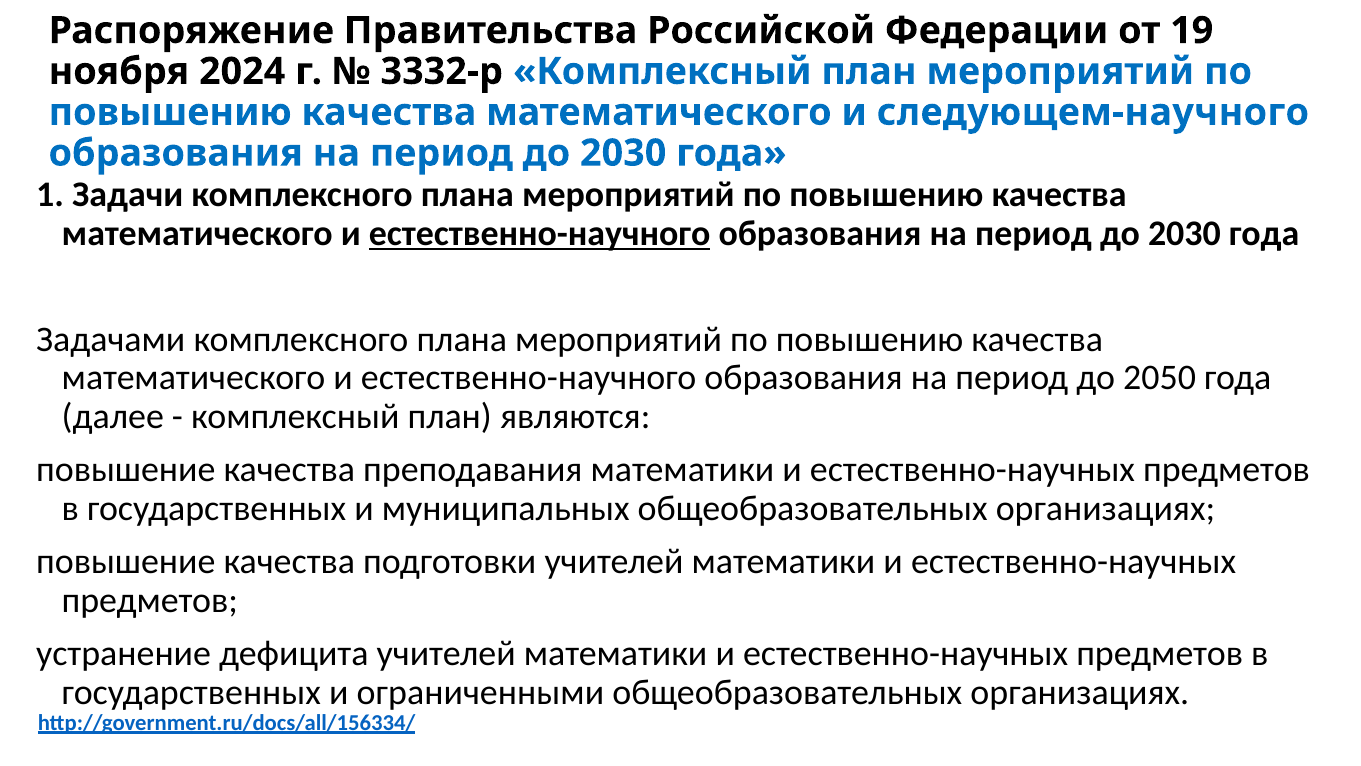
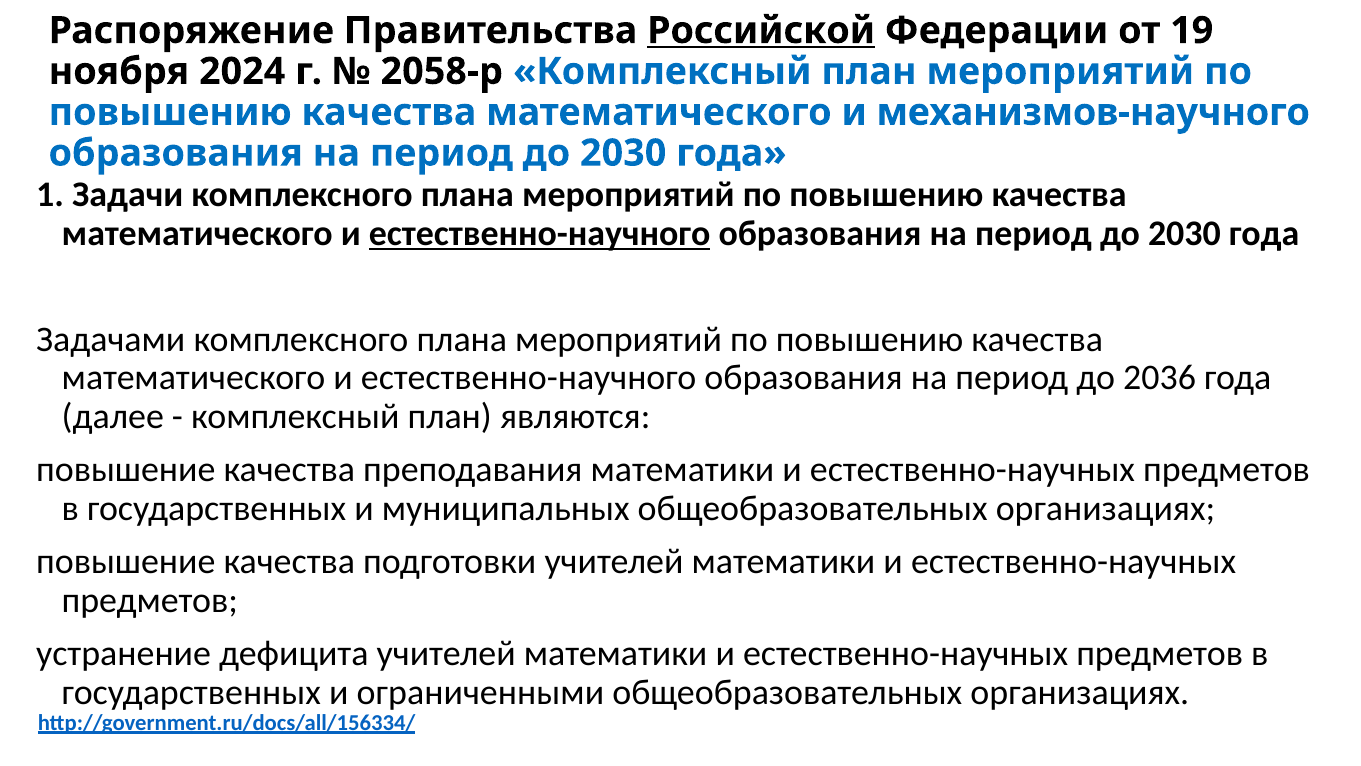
Российской underline: none -> present
3332-р: 3332-р -> 2058-р
следующем-научного: следующем-научного -> механизмов-научного
2050: 2050 -> 2036
